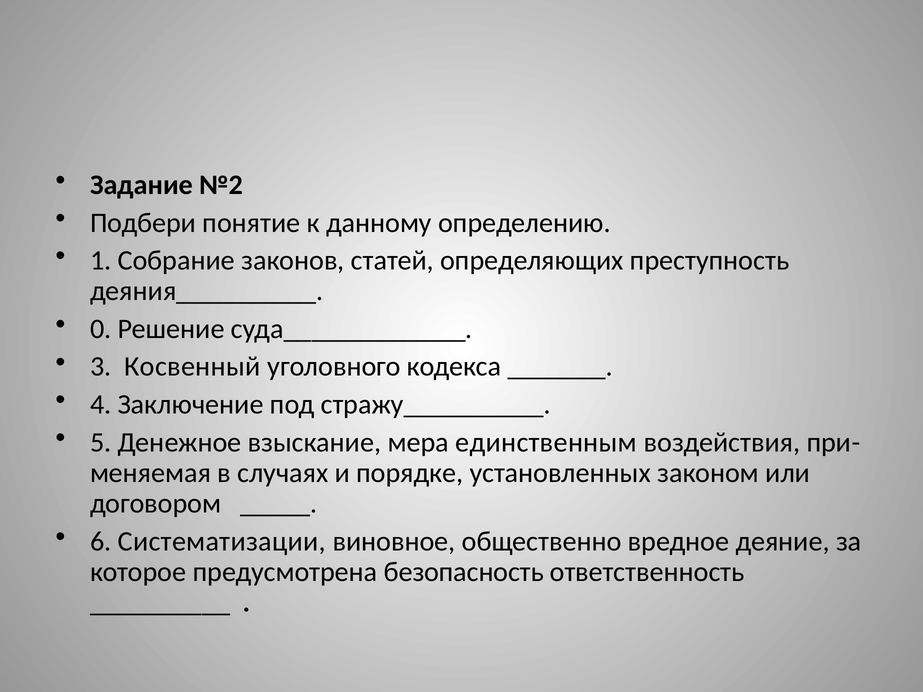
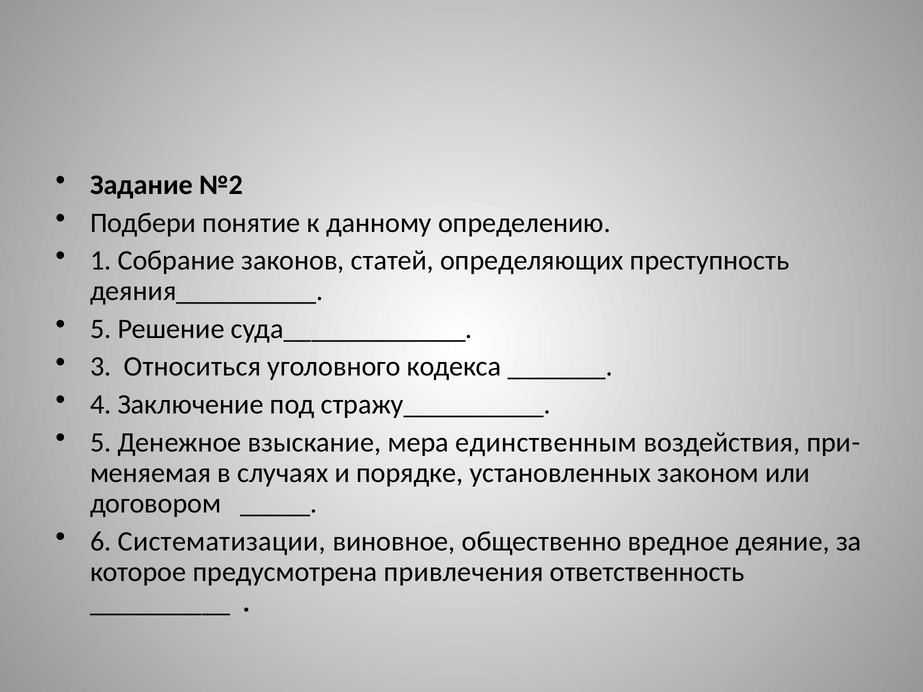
0 at (101, 329): 0 -> 5
Косвенный: Косвенный -> Относиться
безопасность: безопасность -> привлечения
